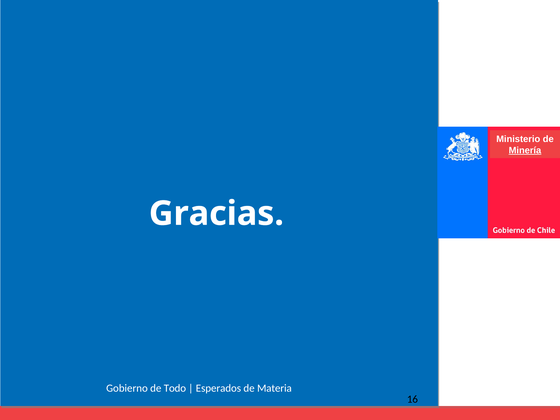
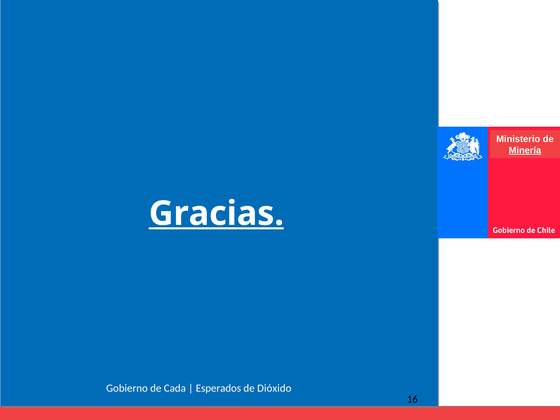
Gracias underline: none -> present
Todo: Todo -> Cada
Materia: Materia -> Dióxido
